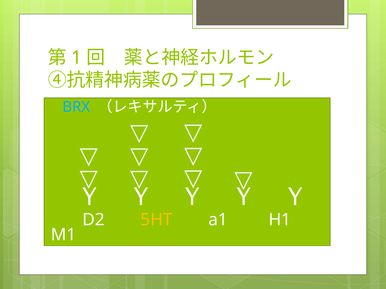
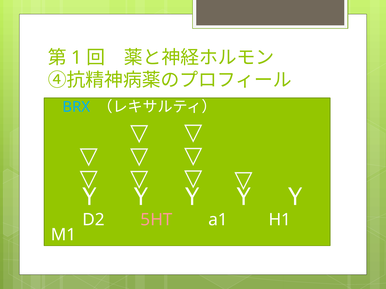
5HT colour: yellow -> pink
